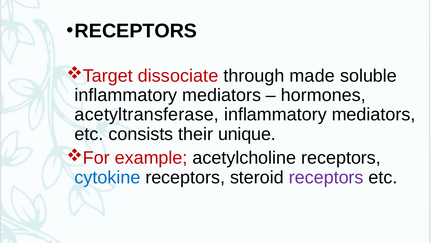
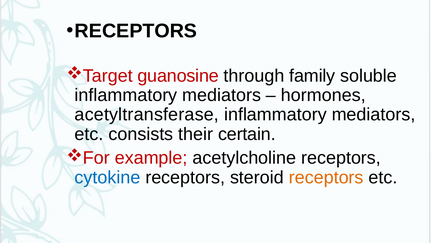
dissociate: dissociate -> guanosine
made: made -> family
unique: unique -> certain
receptors at (326, 177) colour: purple -> orange
